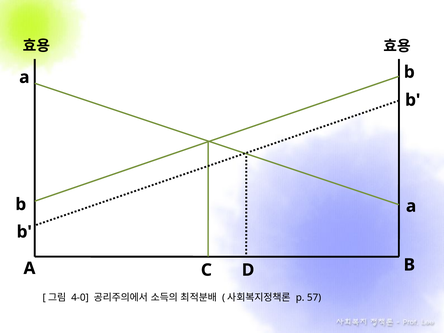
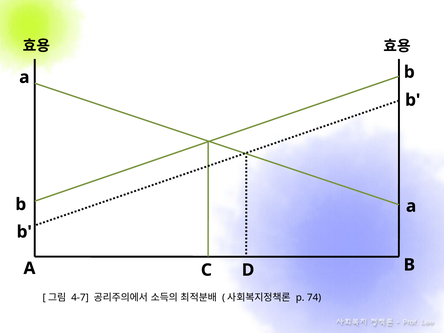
4-0: 4-0 -> 4-7
57: 57 -> 74
